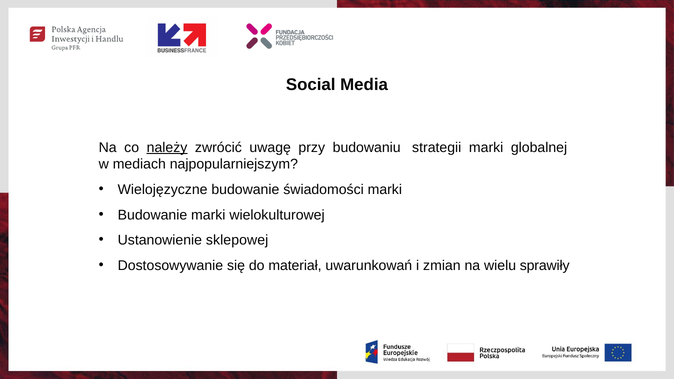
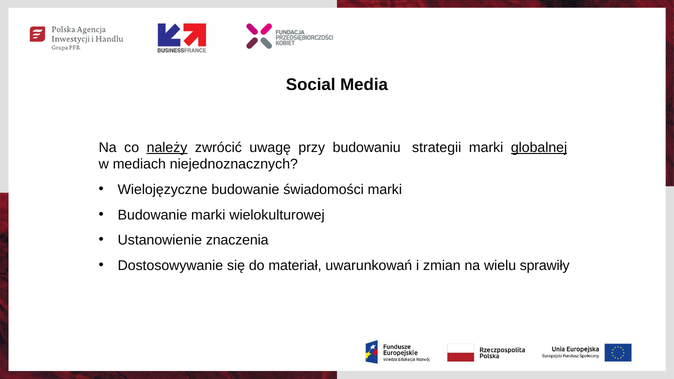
globalnej underline: none -> present
najpopularniejszym: najpopularniejszym -> niejednoznacznych
sklepowej: sklepowej -> znaczenia
